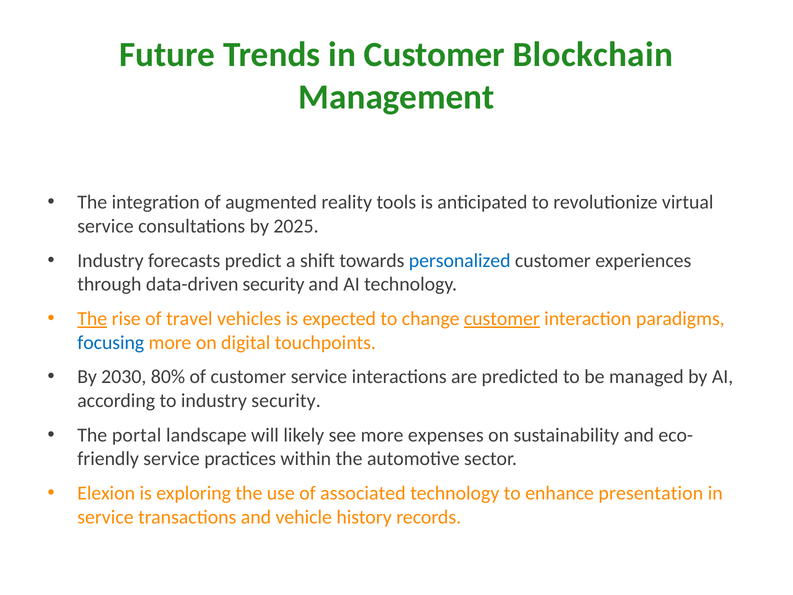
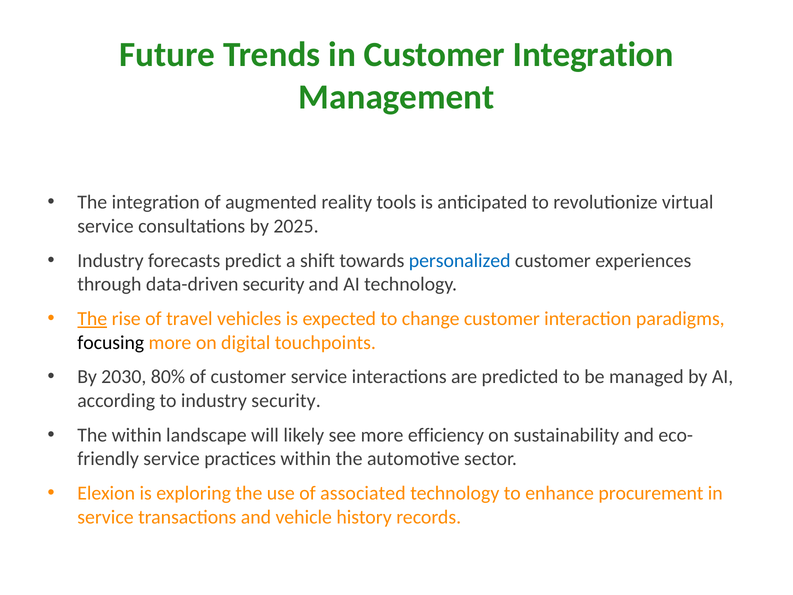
Customer Blockchain: Blockchain -> Integration
customer at (502, 319) underline: present -> none
focusing colour: blue -> black
The portal: portal -> within
expenses: expenses -> efficiency
presentation: presentation -> procurement
